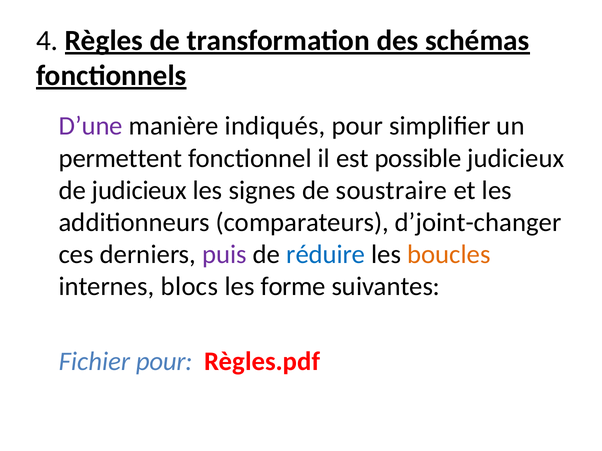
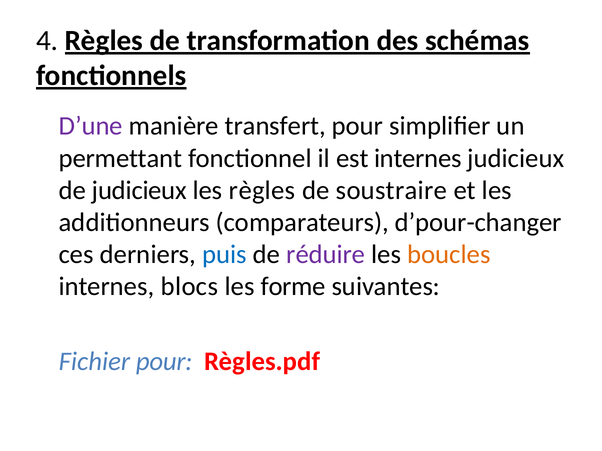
indiqués: indiqués -> transfert
permettent: permettent -> permettant
est possible: possible -> internes
les signes: signes -> règles
d’joint-changer: d’joint-changer -> d’pour-changer
puis colour: purple -> blue
réduire colour: blue -> purple
